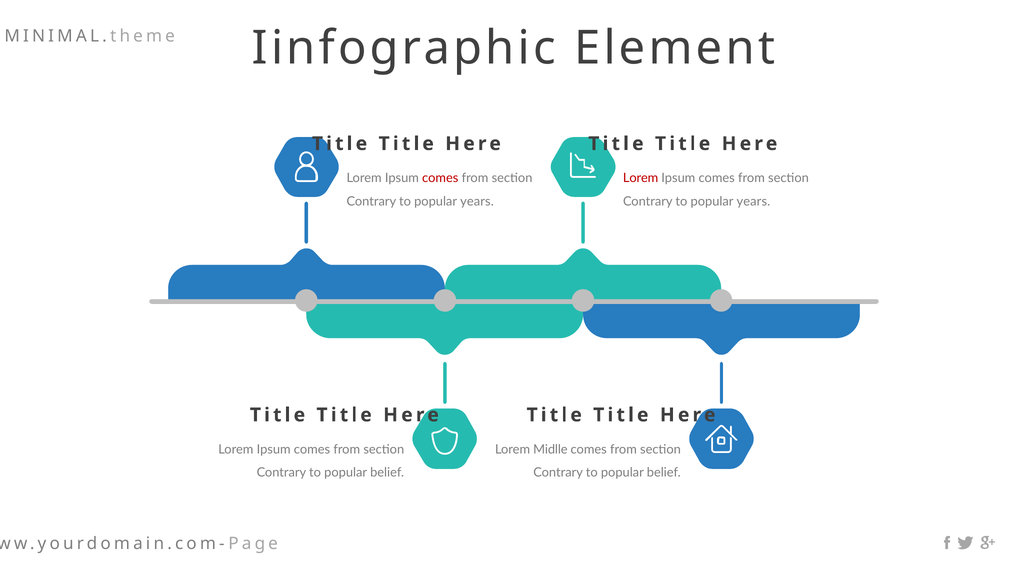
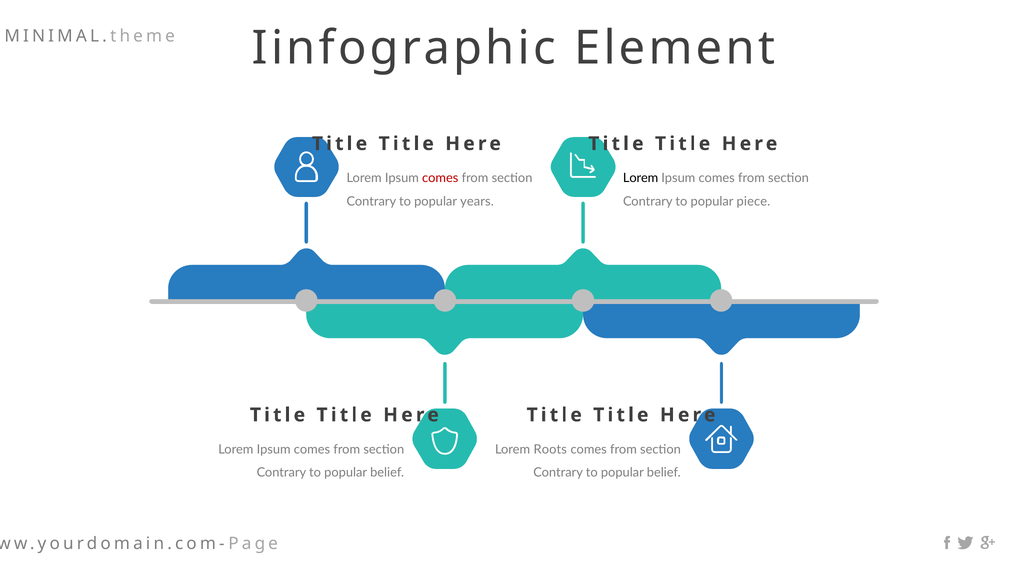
Lorem at (641, 178) colour: red -> black
years at (753, 201): years -> piece
Midlle: Midlle -> Roots
